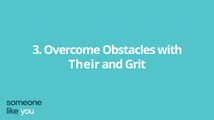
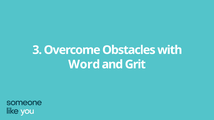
Their: Their -> Word
